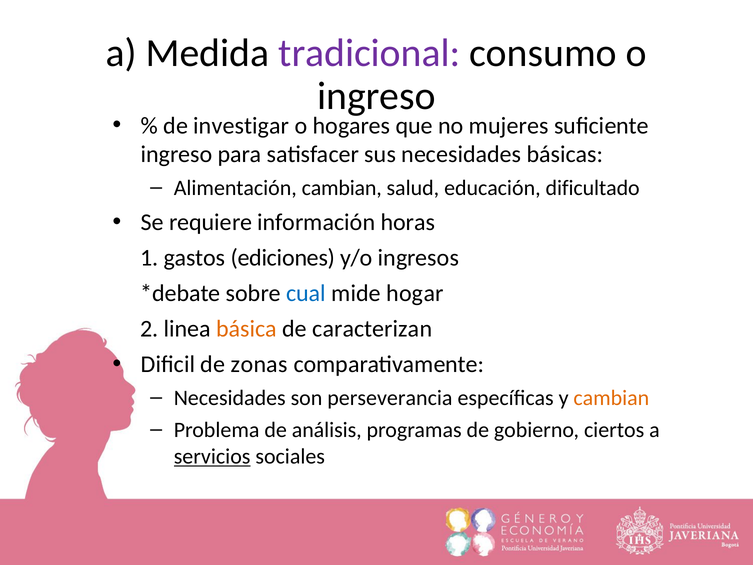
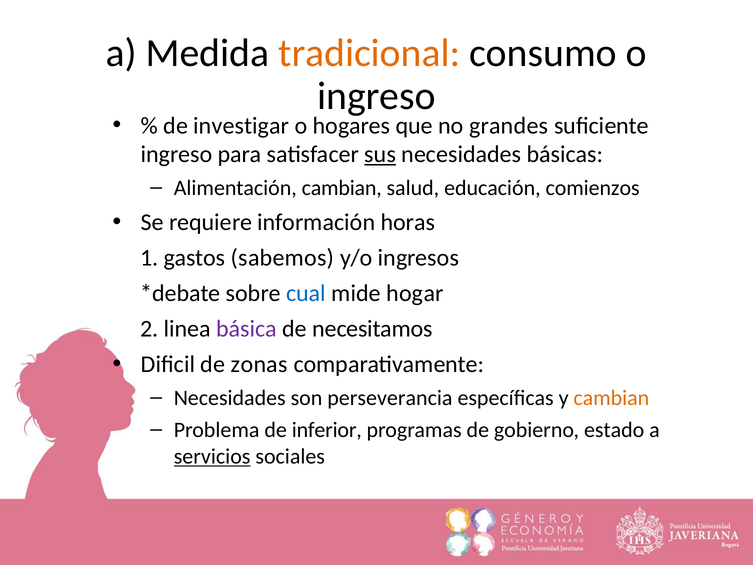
tradicional colour: purple -> orange
mujeres: mujeres -> grandes
sus underline: none -> present
dificultado: dificultado -> comienzos
ediciones: ediciones -> sabemos
básica colour: orange -> purple
caracterizan: caracterizan -> necesitamos
análisis: análisis -> inferior
ciertos: ciertos -> estado
